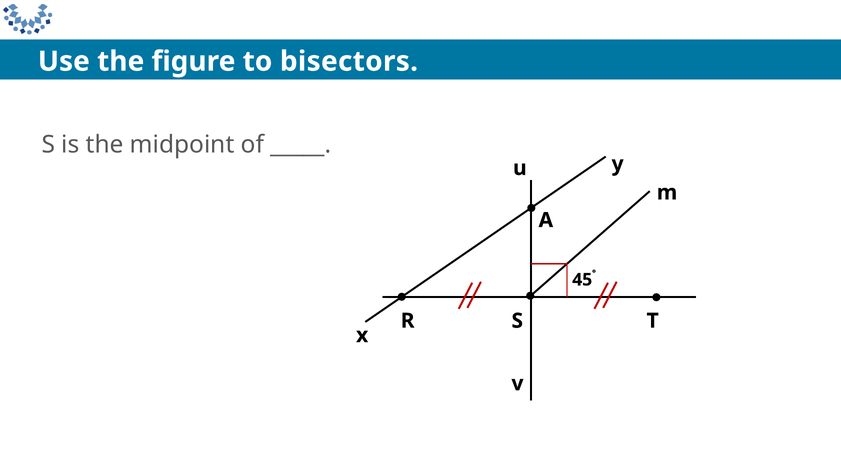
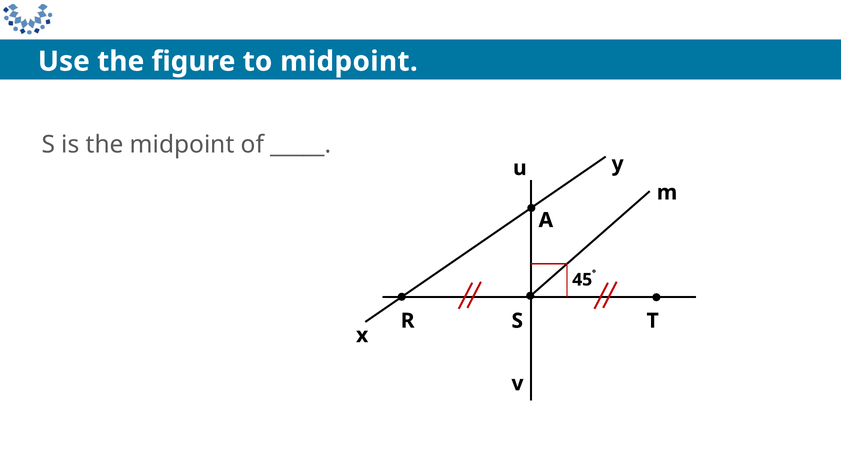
to bisectors: bisectors -> midpoint
